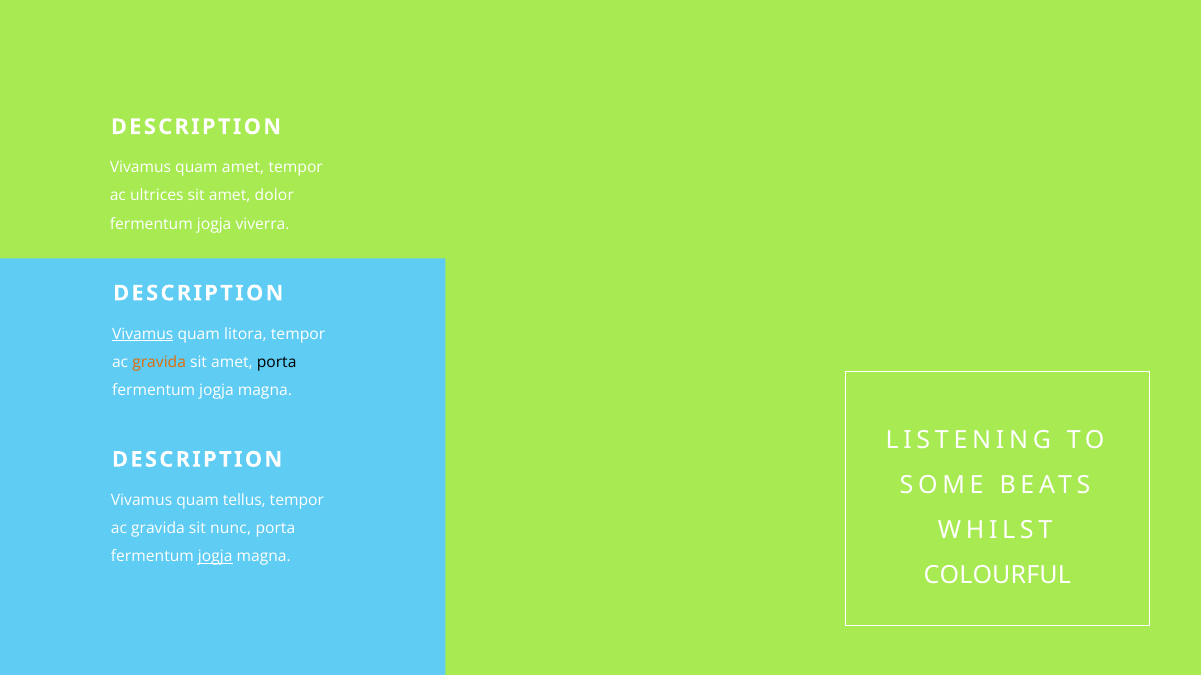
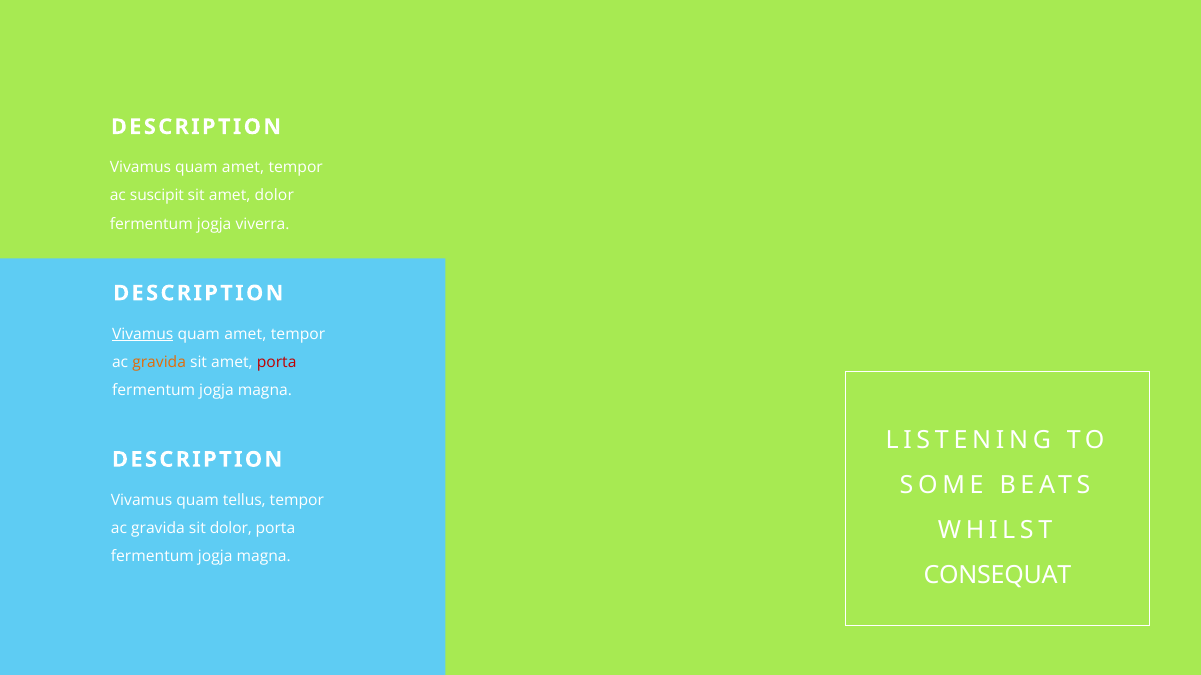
ultrices: ultrices -> suscipit
litora at (245, 334): litora -> amet
porta at (277, 362) colour: black -> red
sit nunc: nunc -> dolor
jogja at (215, 557) underline: present -> none
COLOURFUL: COLOURFUL -> CONSEQUAT
